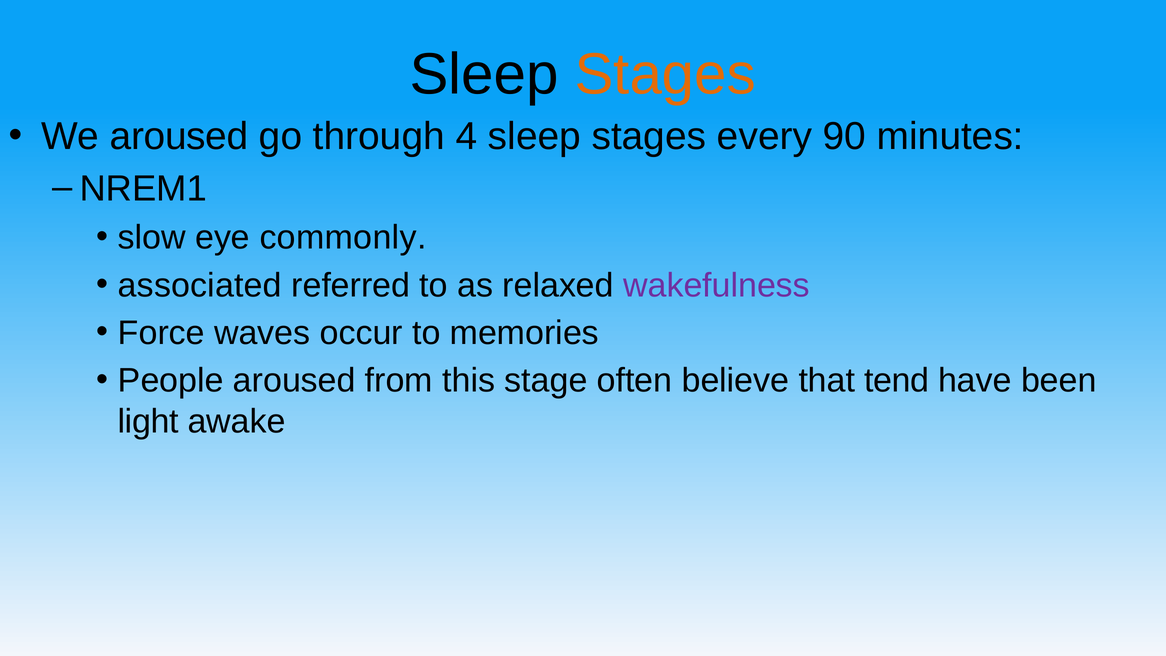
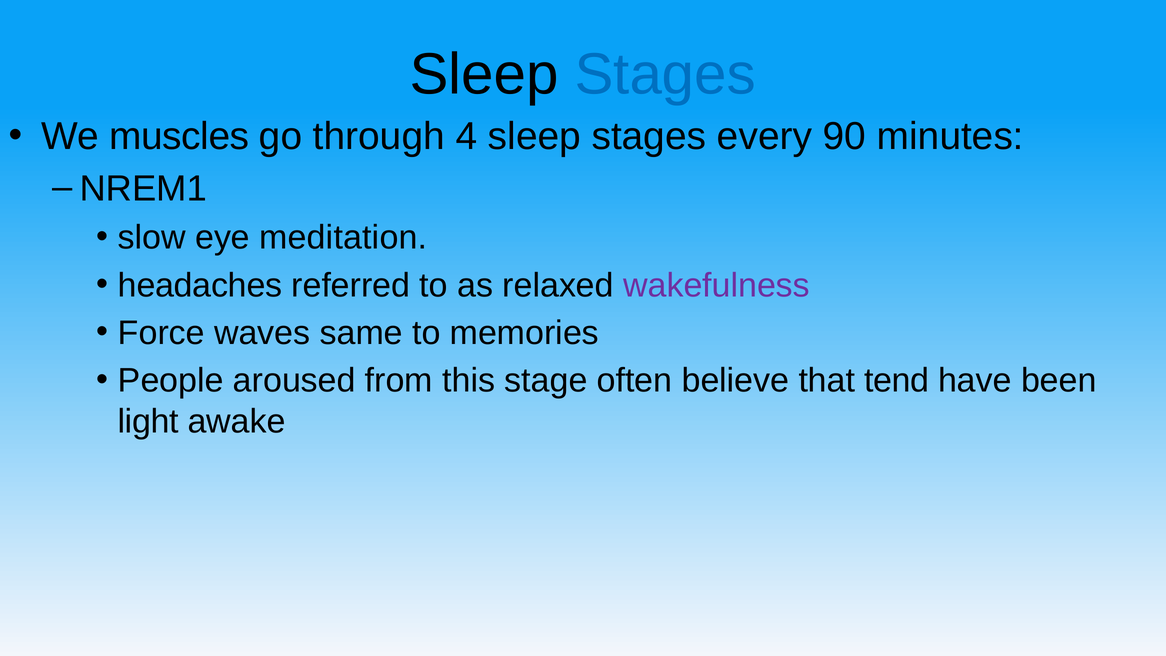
Stages at (665, 75) colour: orange -> blue
We aroused: aroused -> muscles
commonly: commonly -> meditation
associated: associated -> headaches
occur: occur -> same
